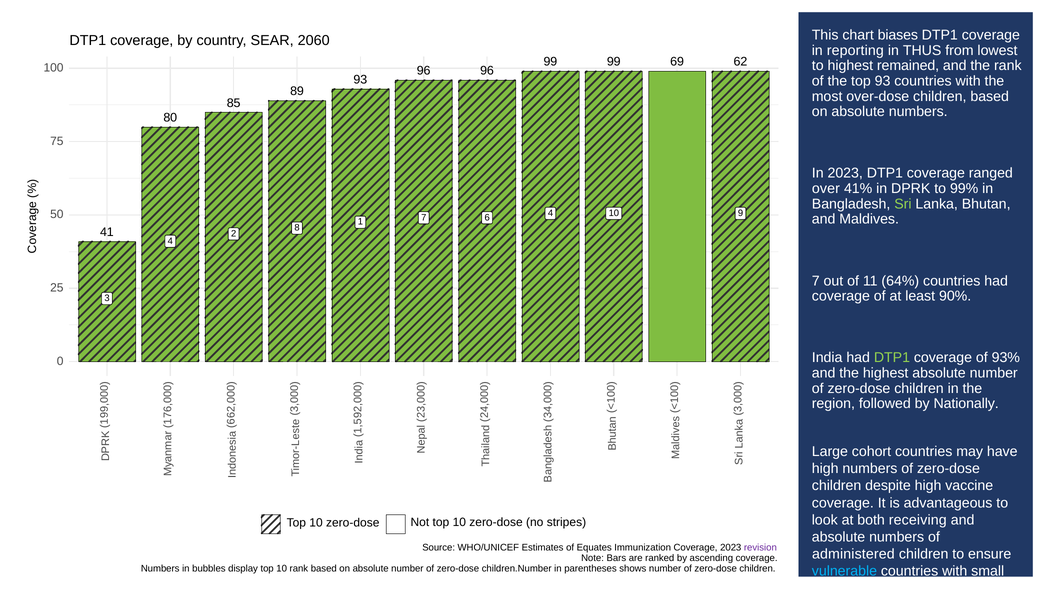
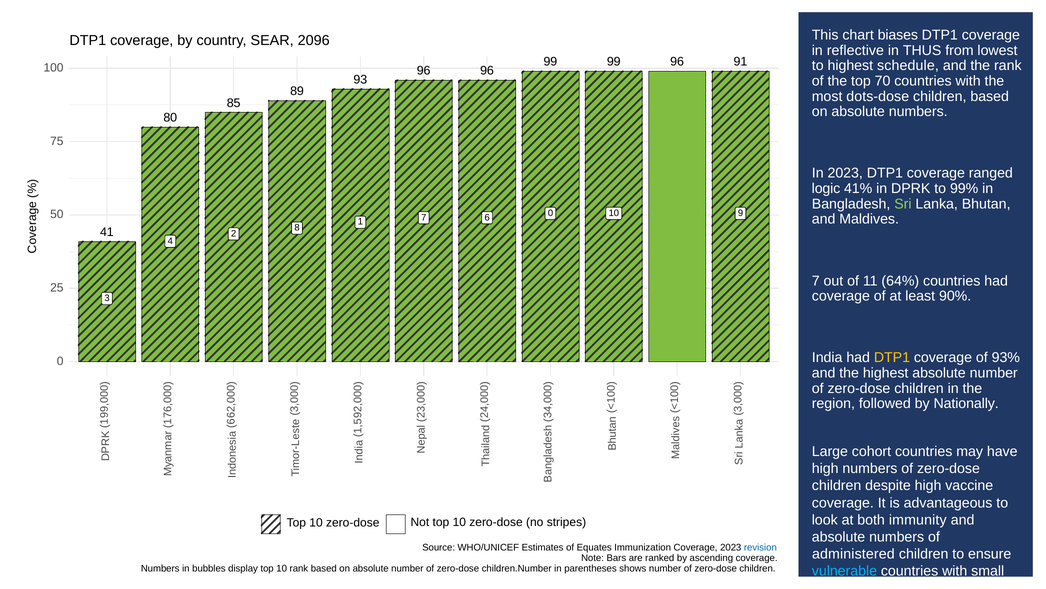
2060: 2060 -> 2096
reporting: reporting -> reflective
99 69: 69 -> 96
62: 62 -> 91
remained: remained -> schedule
top 93: 93 -> 70
over-dose: over-dose -> dots-dose
over: over -> logic
7 4: 4 -> 0
DTP1 at (892, 357) colour: light green -> yellow
receiving: receiving -> immunity
revision colour: purple -> blue
